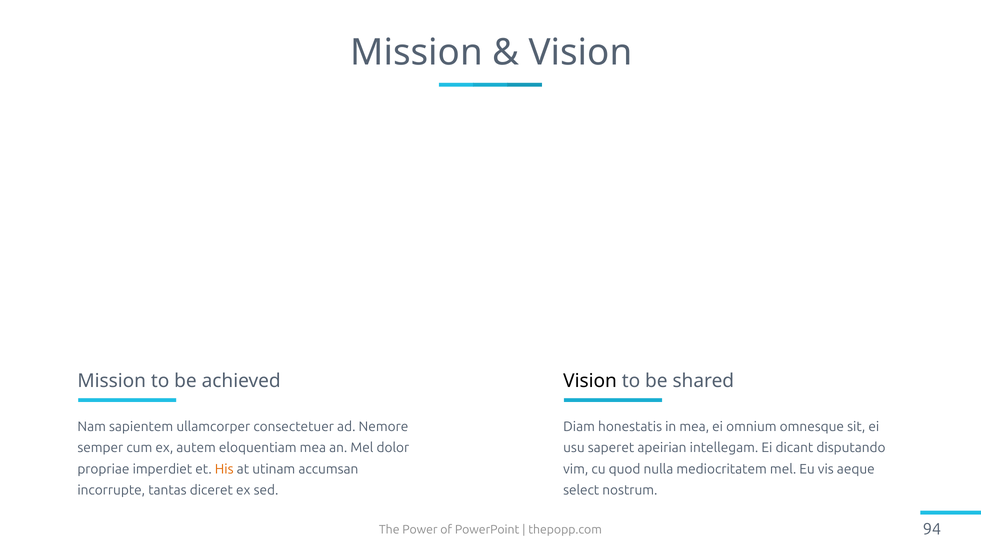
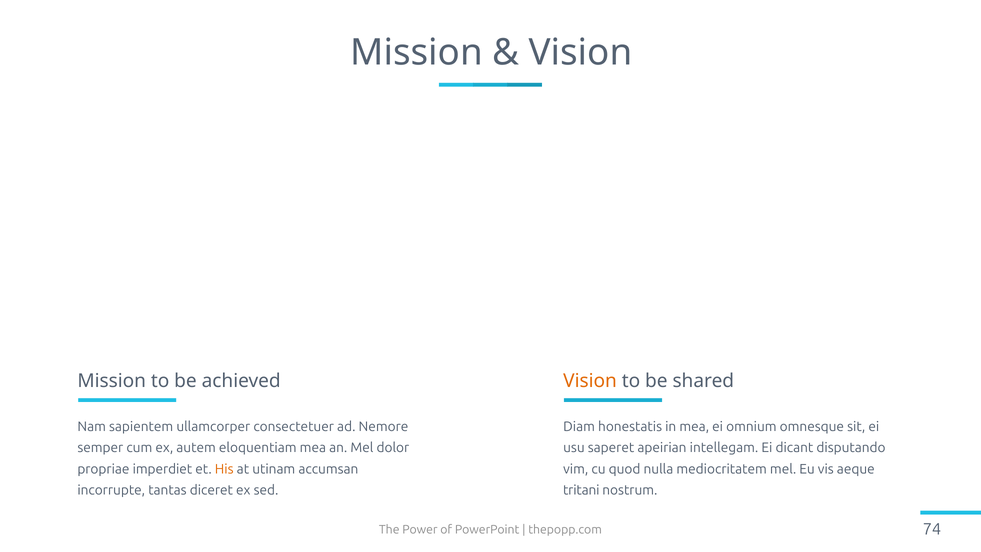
Vision at (590, 381) colour: black -> orange
select: select -> tritani
94: 94 -> 74
